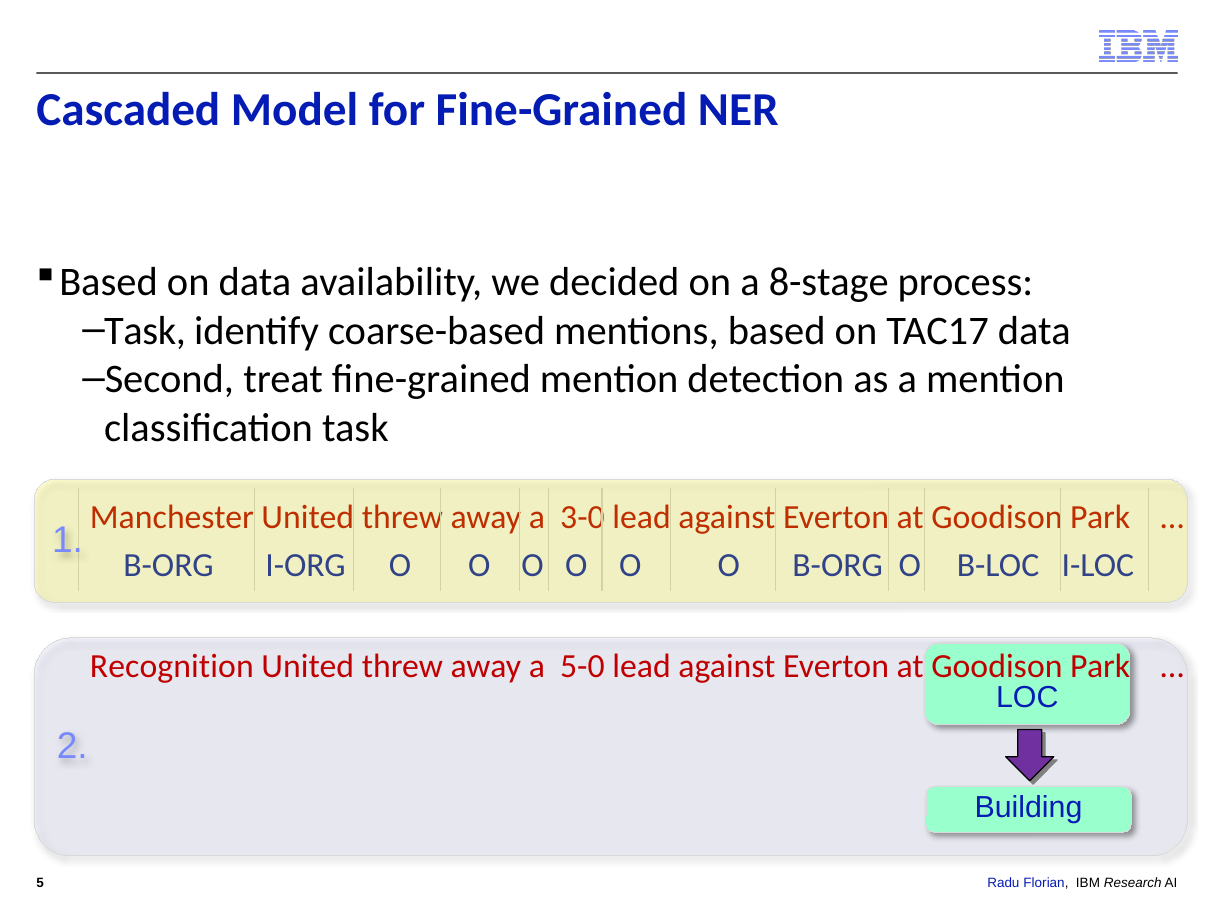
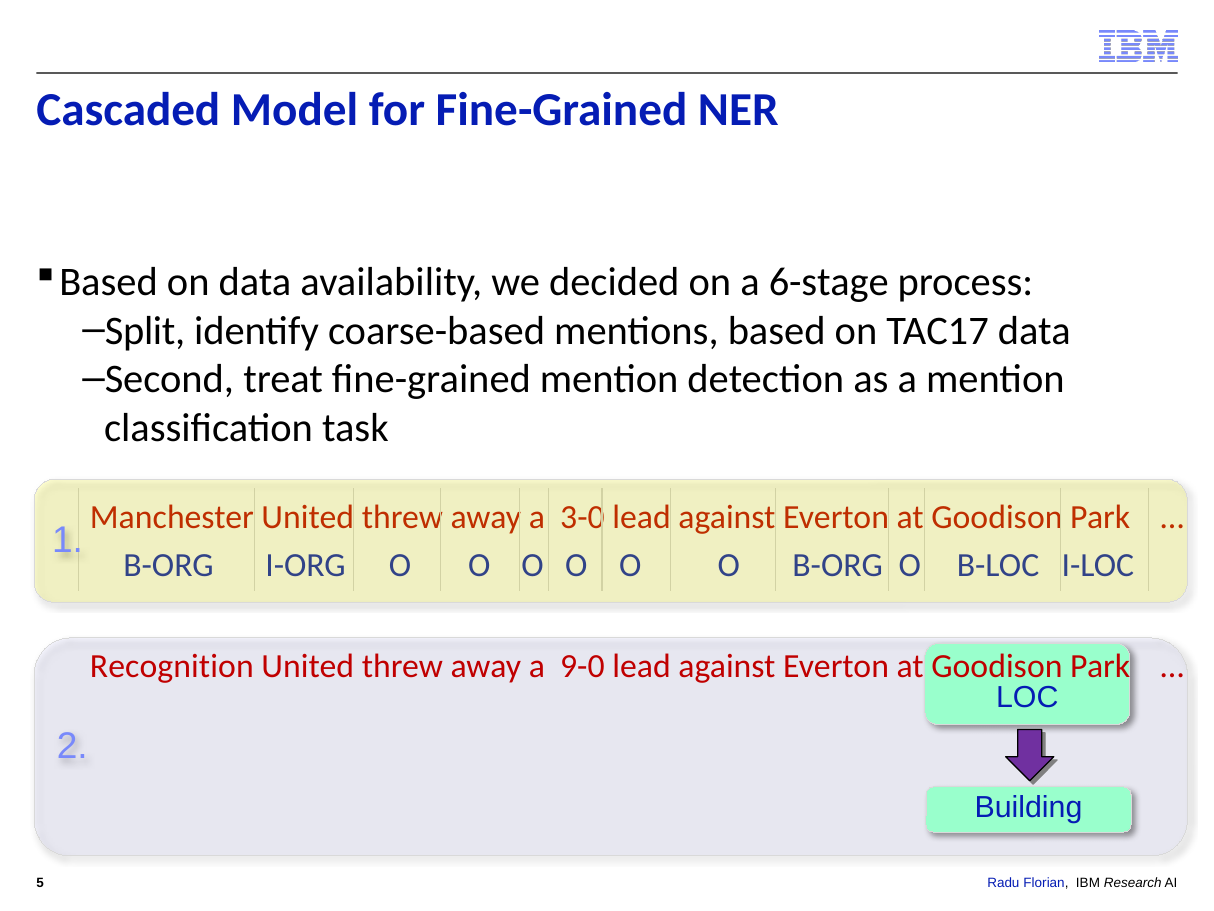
8-stage: 8-stage -> 6-stage
Task at (145, 331): Task -> Split
5-0: 5-0 -> 9-0
